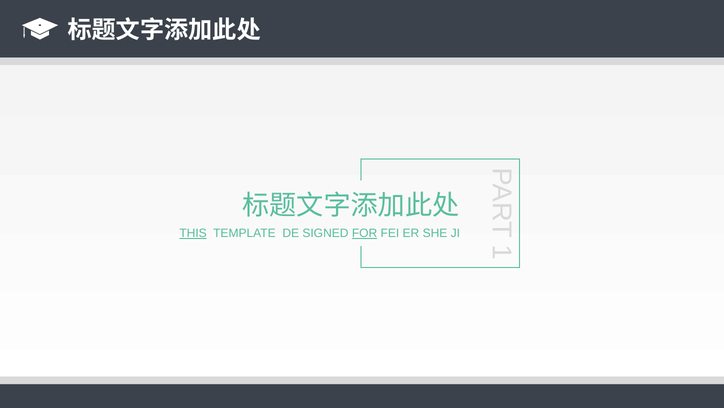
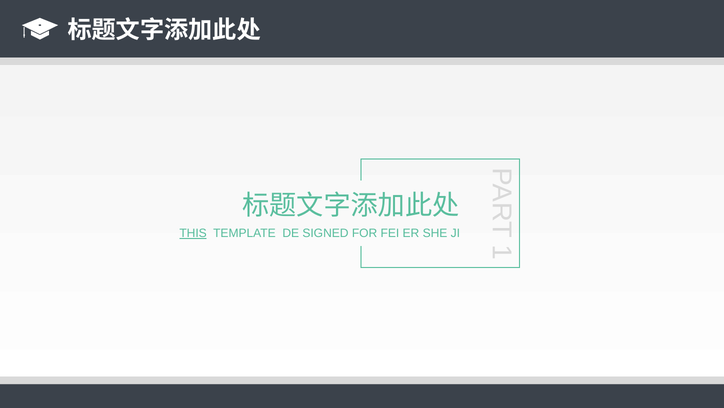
FOR underline: present -> none
